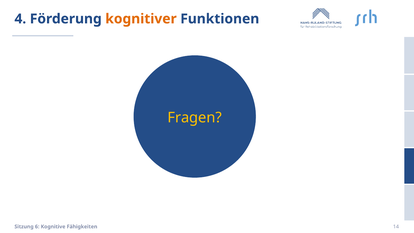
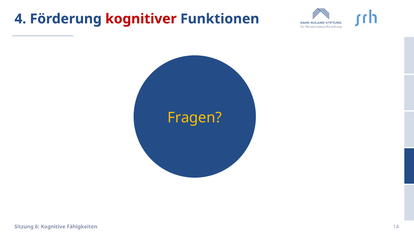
kognitiver colour: orange -> red
